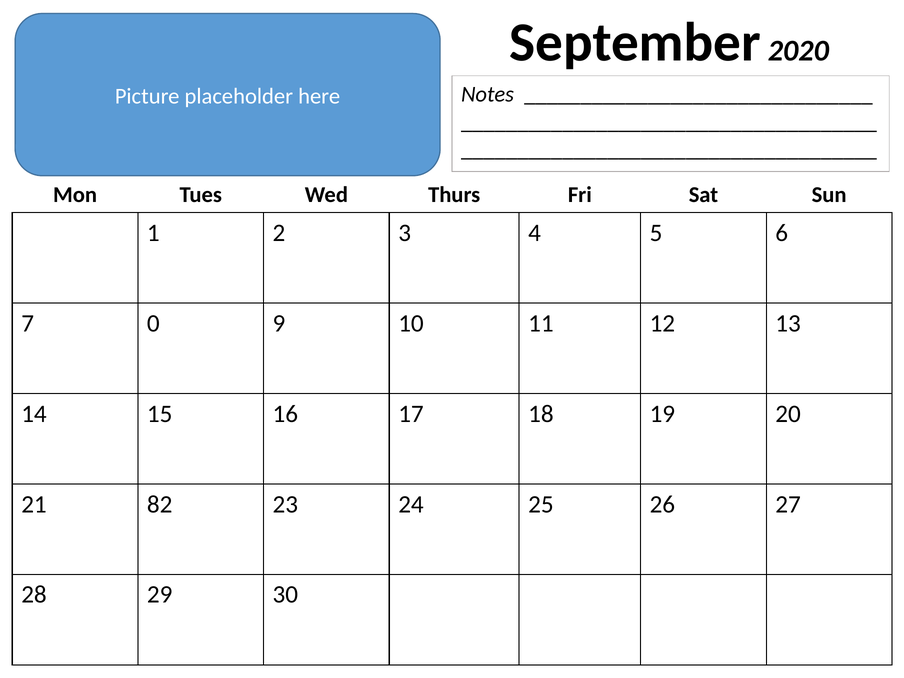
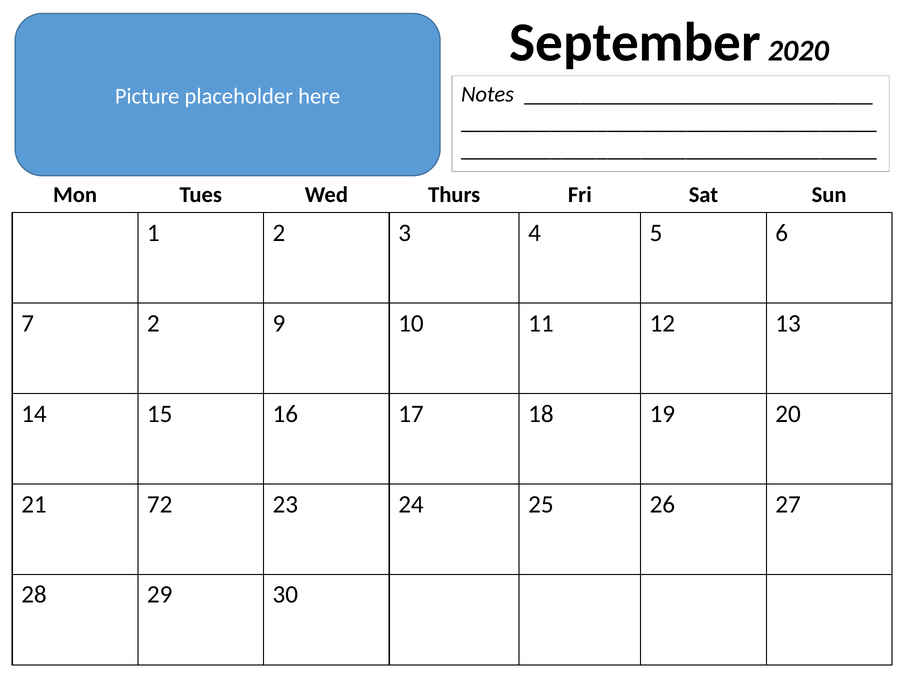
7 0: 0 -> 2
82: 82 -> 72
